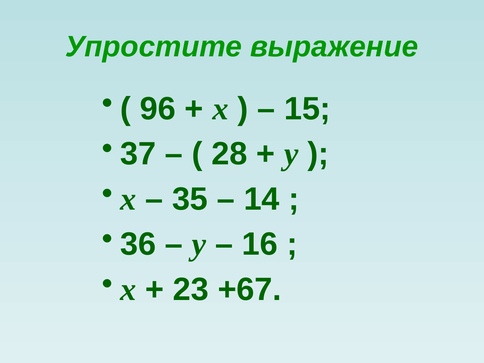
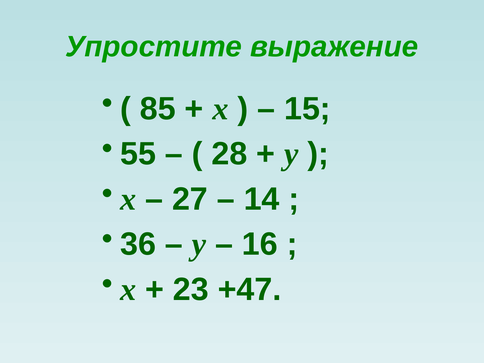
96: 96 -> 85
37: 37 -> 55
35: 35 -> 27
+67: +67 -> +47
